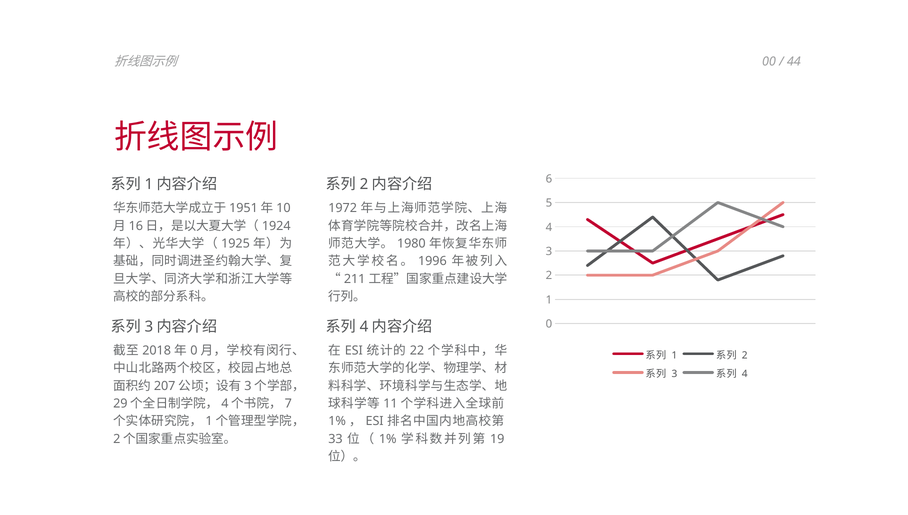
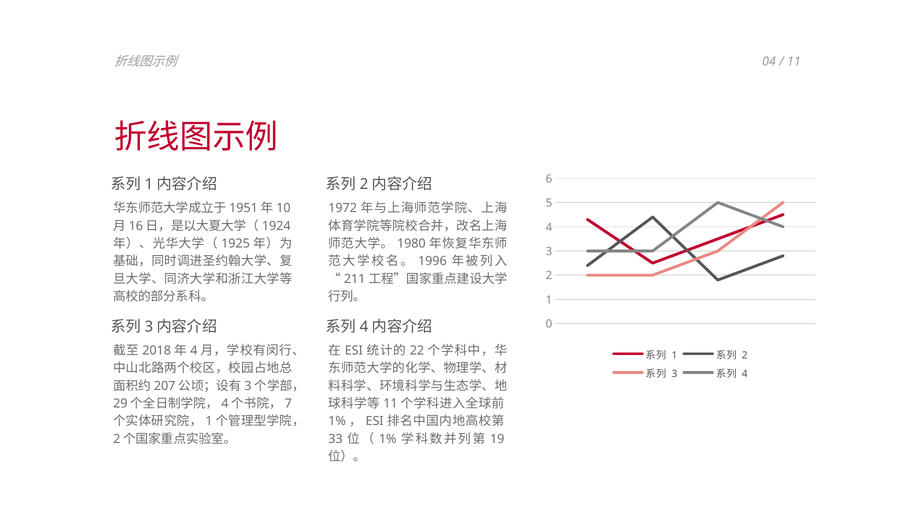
00: 00 -> 04
44 at (794, 61): 44 -> 11
0 at (194, 350): 0 -> 4
